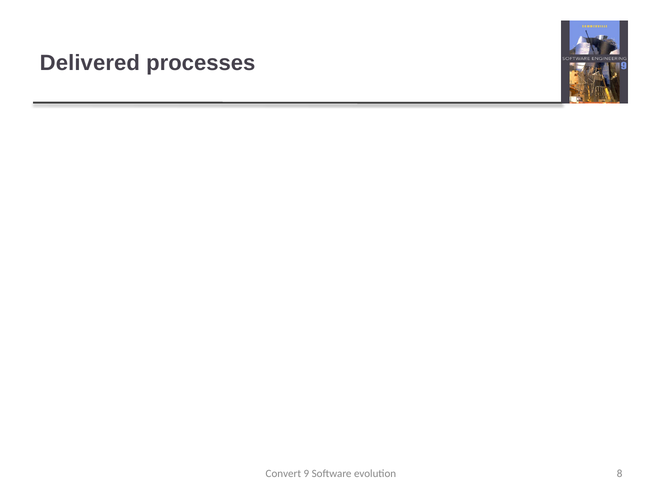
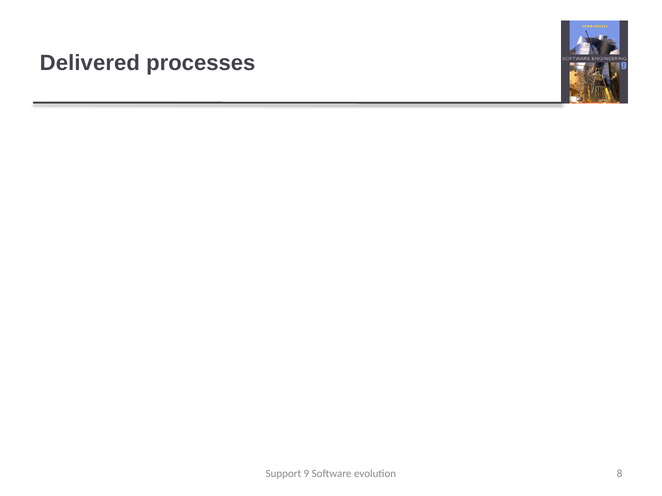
Convert: Convert -> Support
